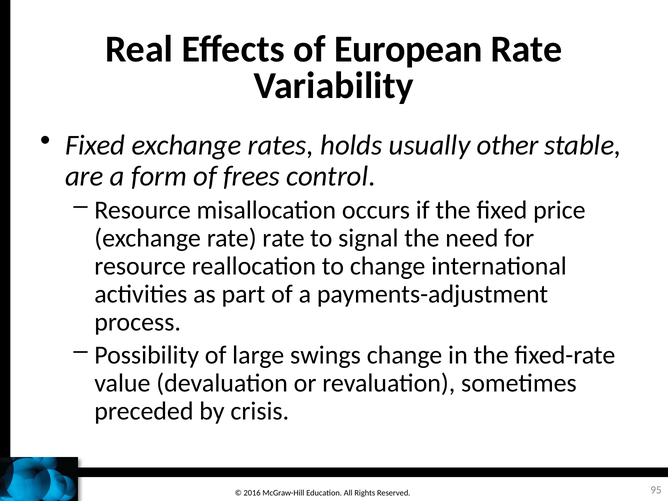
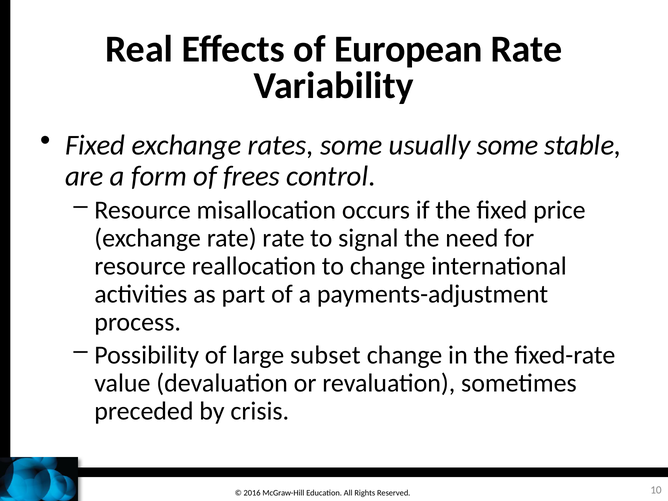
rates holds: holds -> some
usually other: other -> some
swings: swings -> subset
95: 95 -> 10
